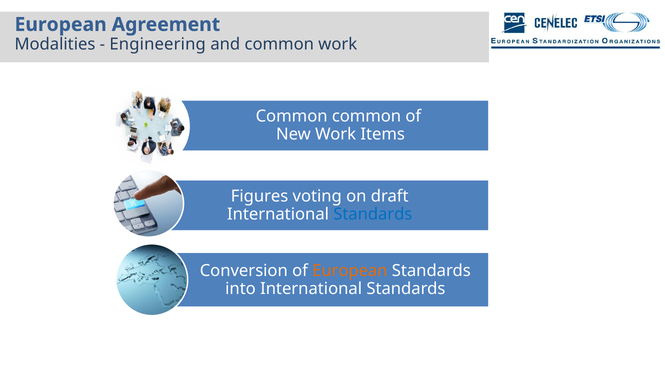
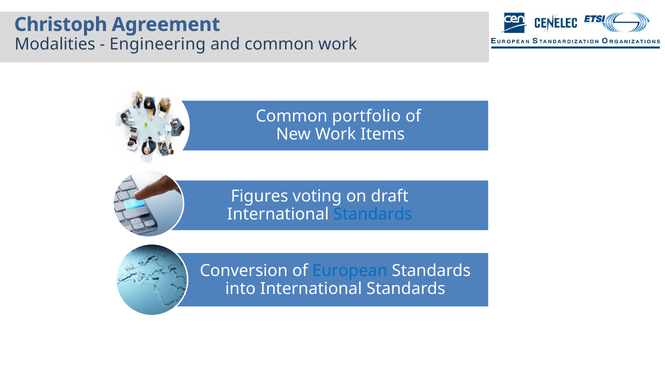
European at (61, 25): European -> Christoph
Common common: common -> portfolio
European at (350, 271) colour: orange -> blue
